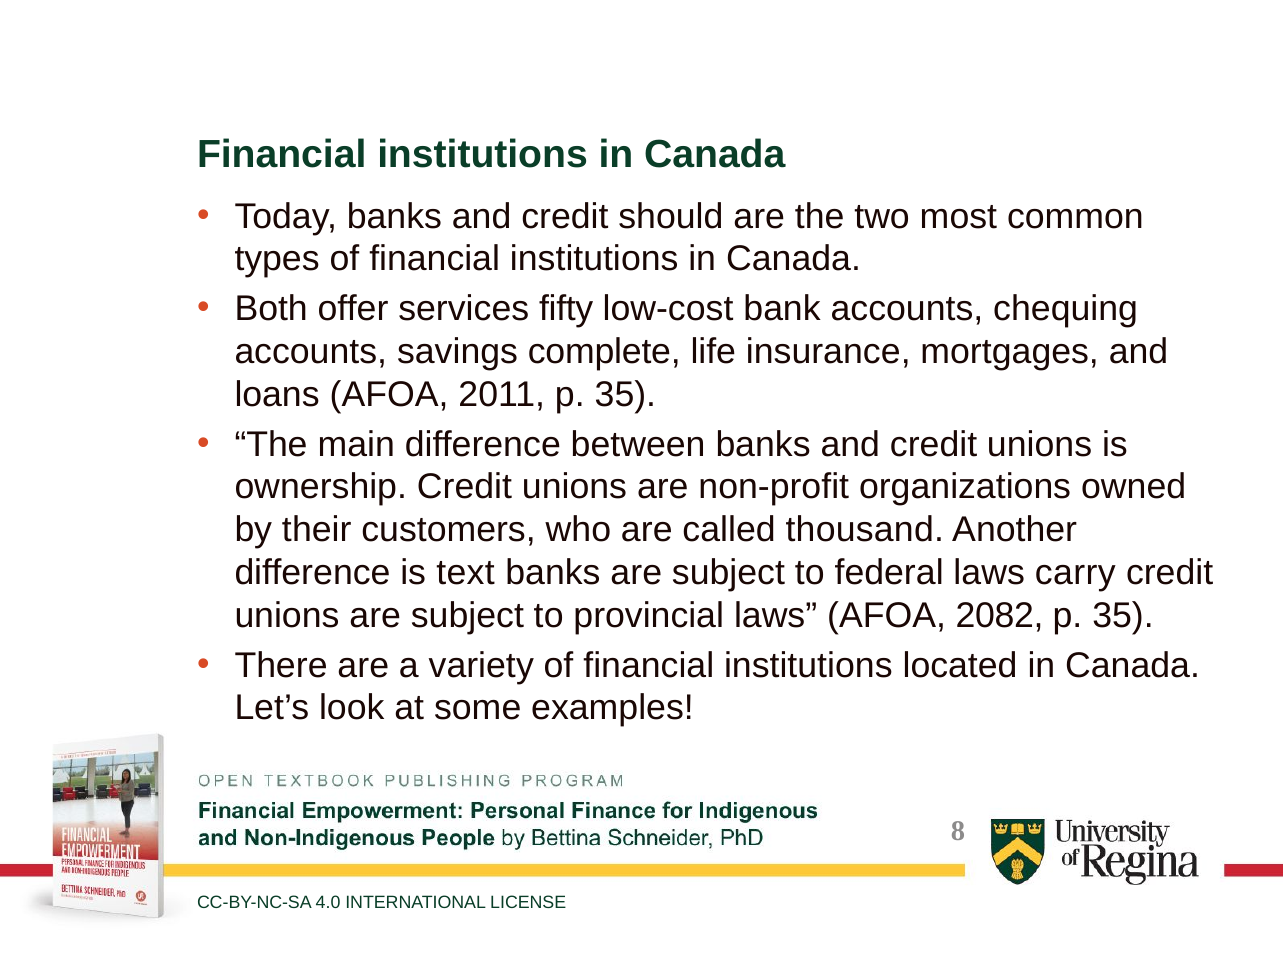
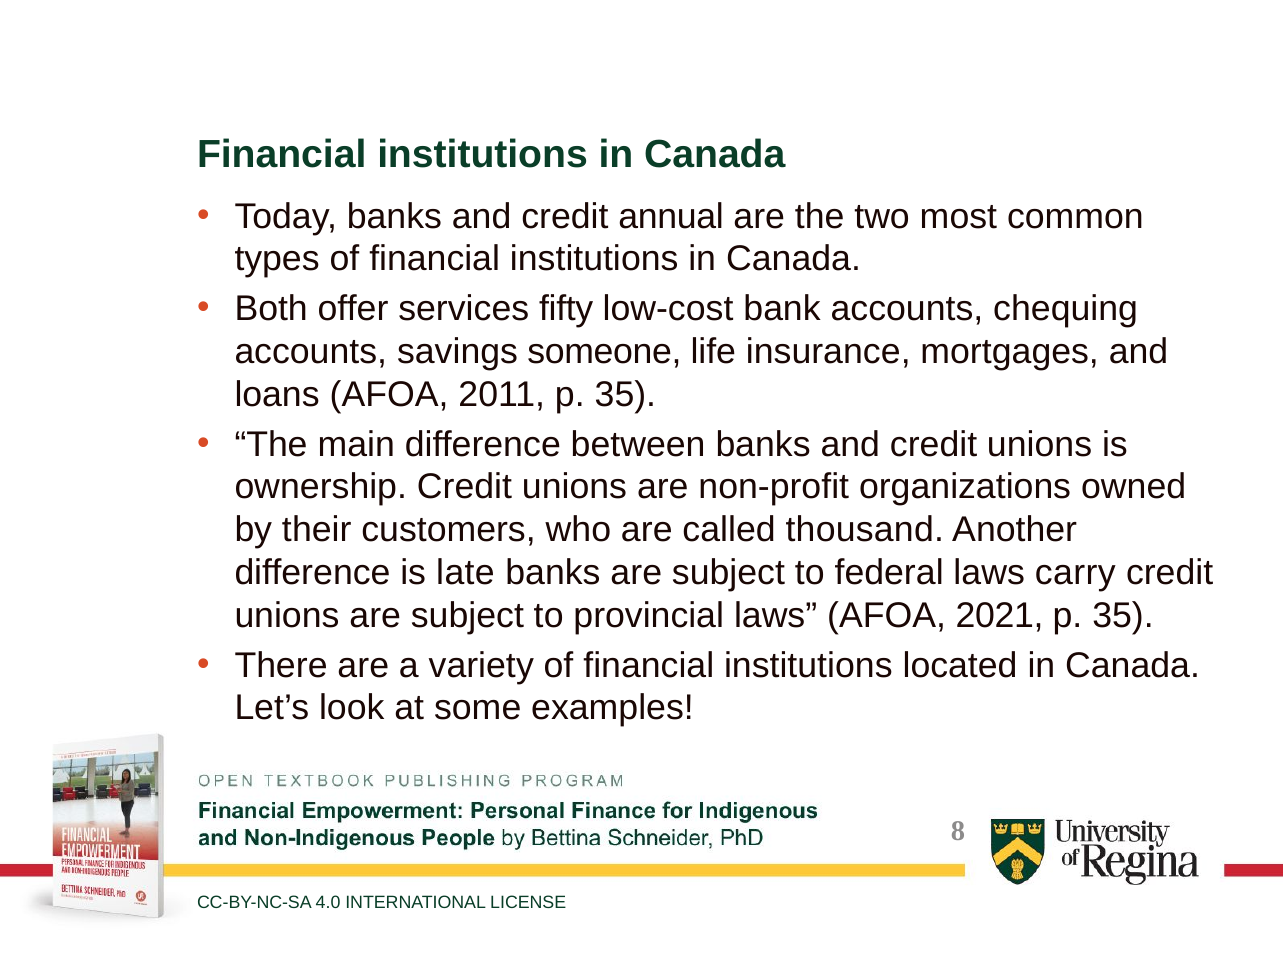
should: should -> annual
complete: complete -> someone
text: text -> late
2082: 2082 -> 2021
